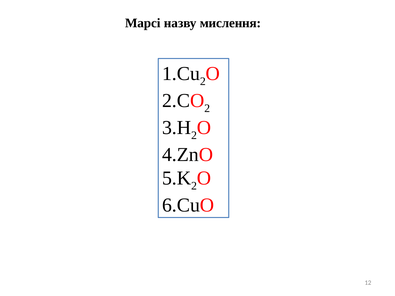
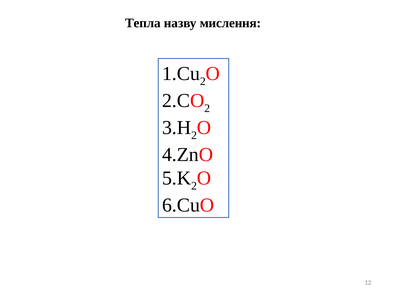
Марсі: Марсі -> Тепла
